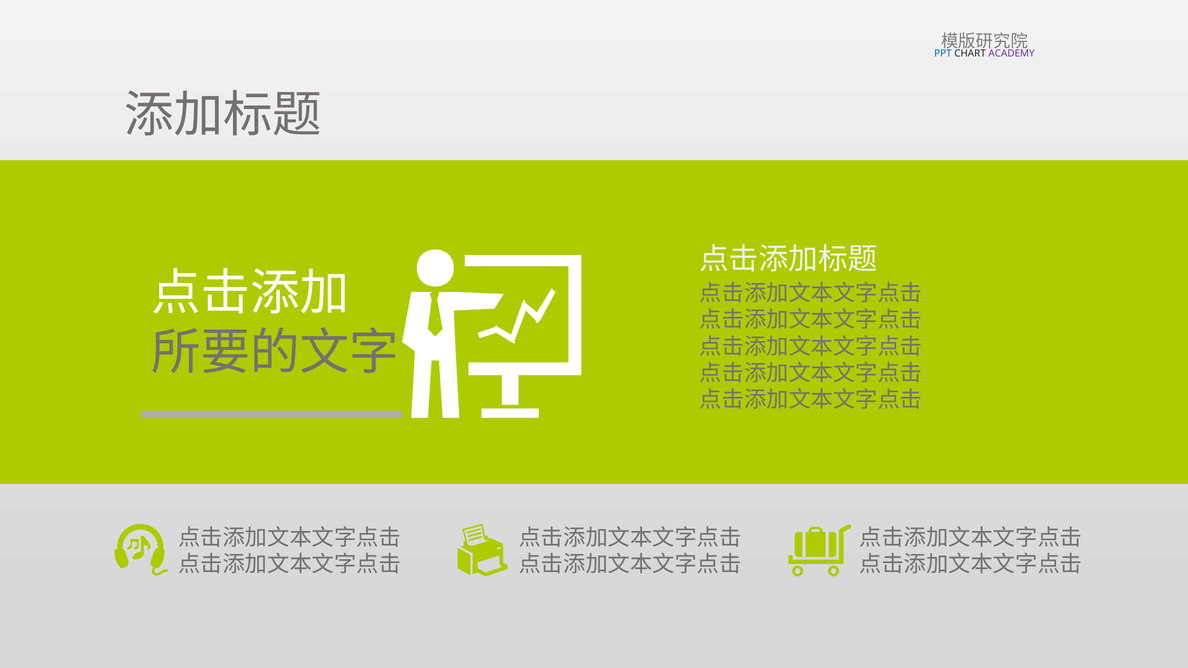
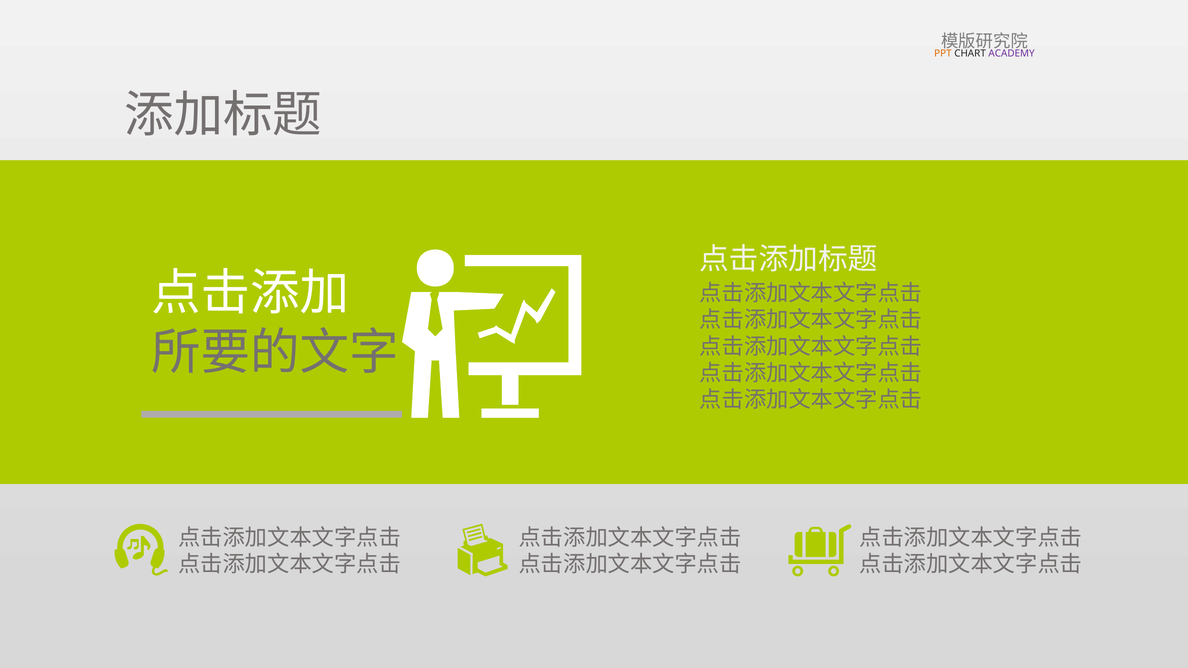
PPT colour: blue -> orange
